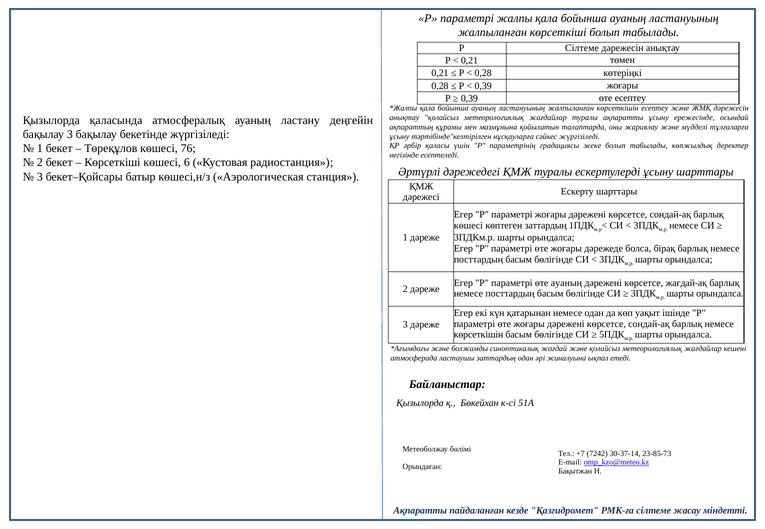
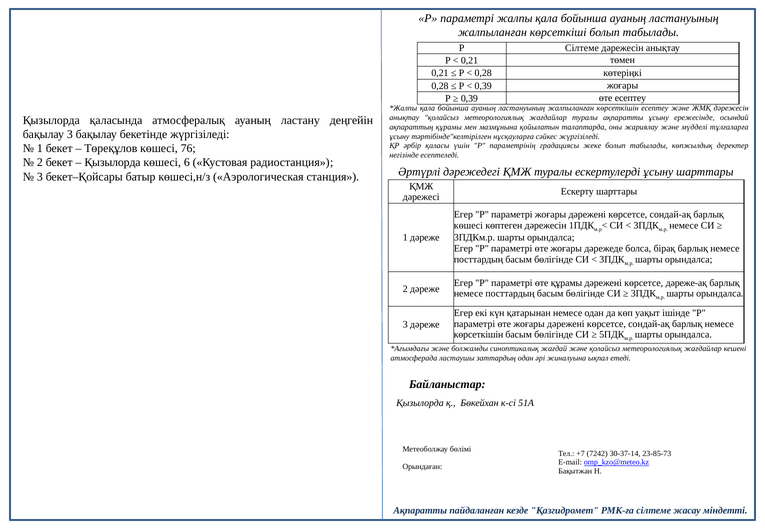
Көрсеткіші at (112, 163): Көрсеткіші -> Қызылорда
көптеген заттардың: заттардың -> дәрежесін
өте ауаның: ауаның -> құрамы
жағдай-ақ: жағдай-ақ -> дәреже-ақ
